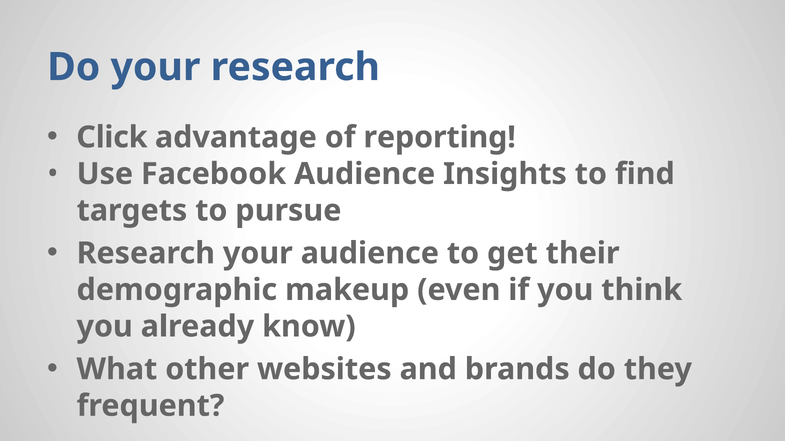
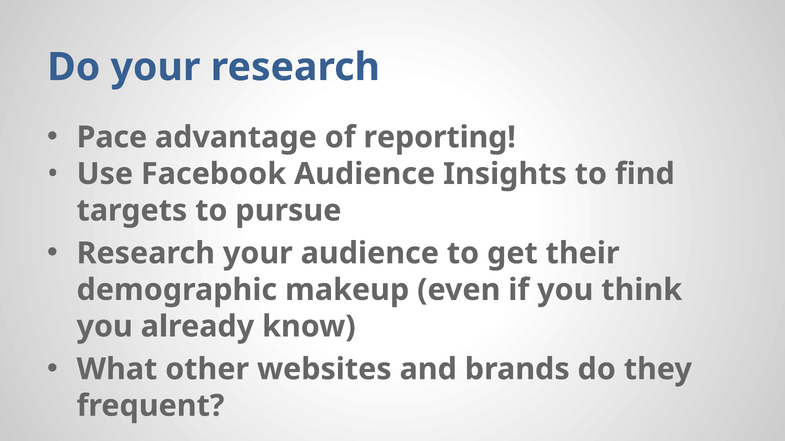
Click: Click -> Pace
